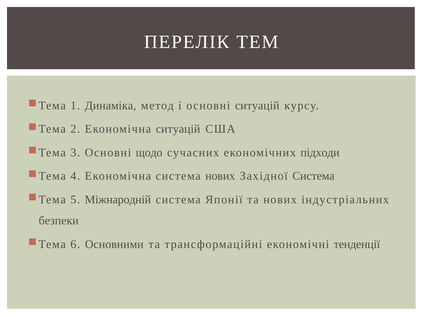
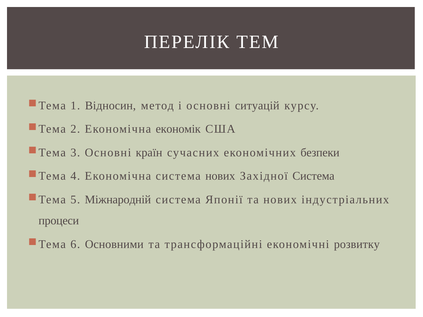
Динаміка: Динаміка -> Відносин
Економічна ситуацій: ситуацій -> економік
щодо: щодо -> країн
підходи: підходи -> безпеки
безпеки: безпеки -> процеси
тенденції: тенденції -> розвитку
